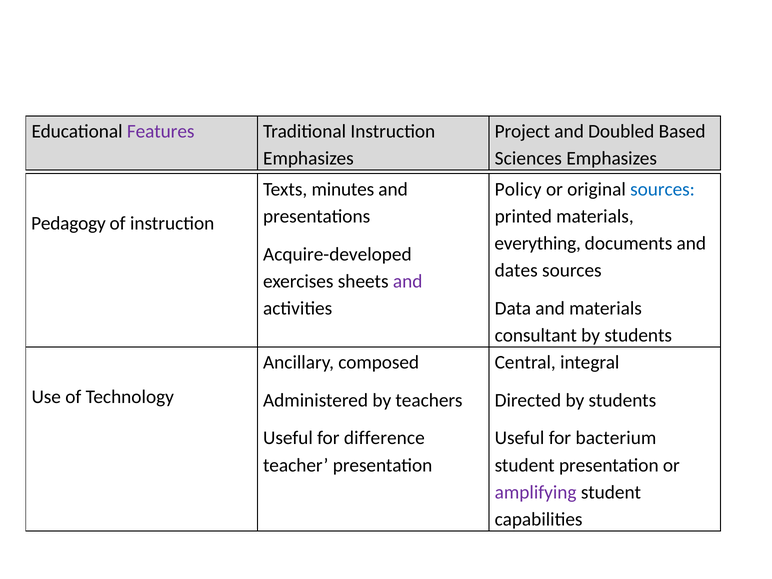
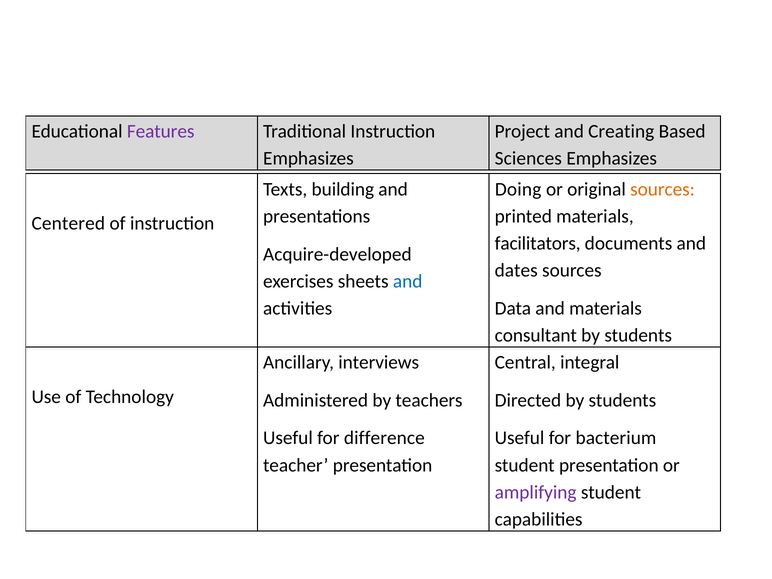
Doubled: Doubled -> Creating
minutes: minutes -> building
Policy: Policy -> Doing
sources at (663, 189) colour: blue -> orange
Pedagogy: Pedagogy -> Centered
everything: everything -> facilitators
and at (408, 281) colour: purple -> blue
composed: composed -> interviews
